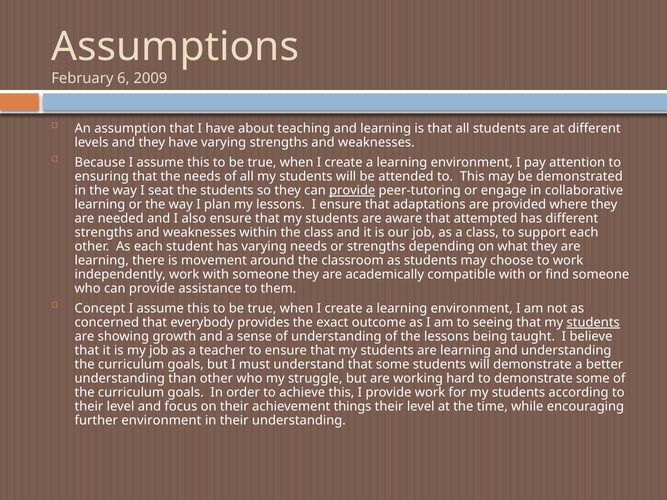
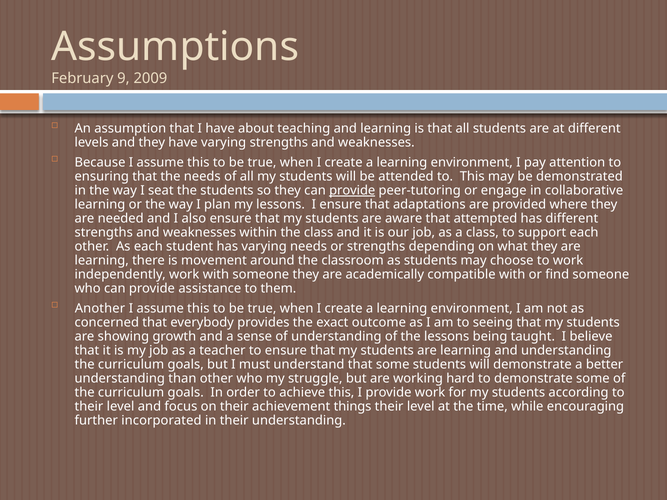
6: 6 -> 9
Concept: Concept -> Another
students at (593, 323) underline: present -> none
further environment: environment -> incorporated
